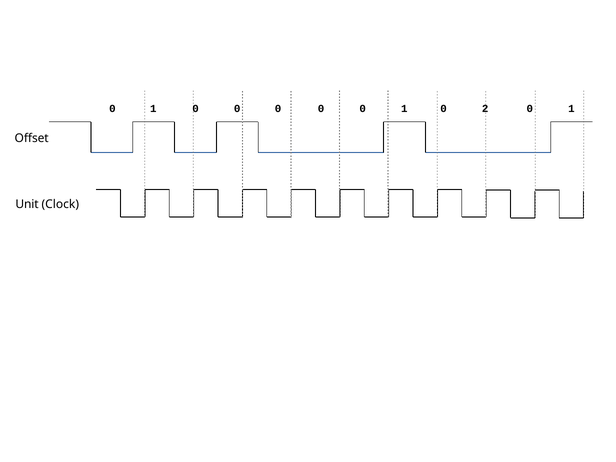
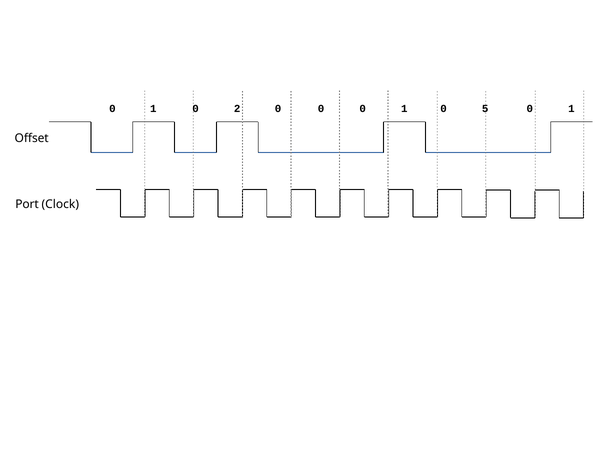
0 at (237, 109): 0 -> 2
2: 2 -> 5
Unit: Unit -> Port
